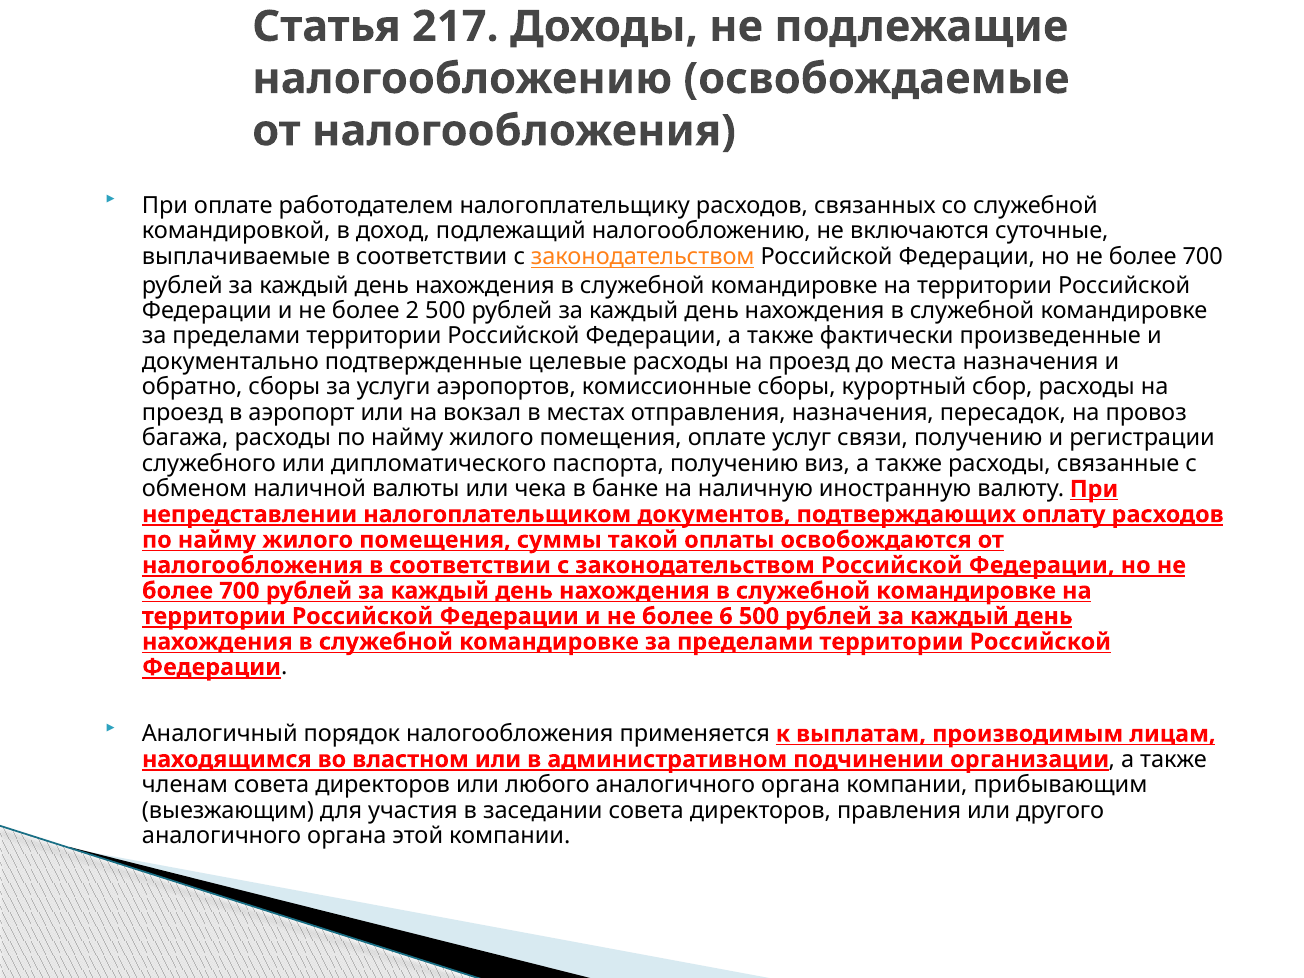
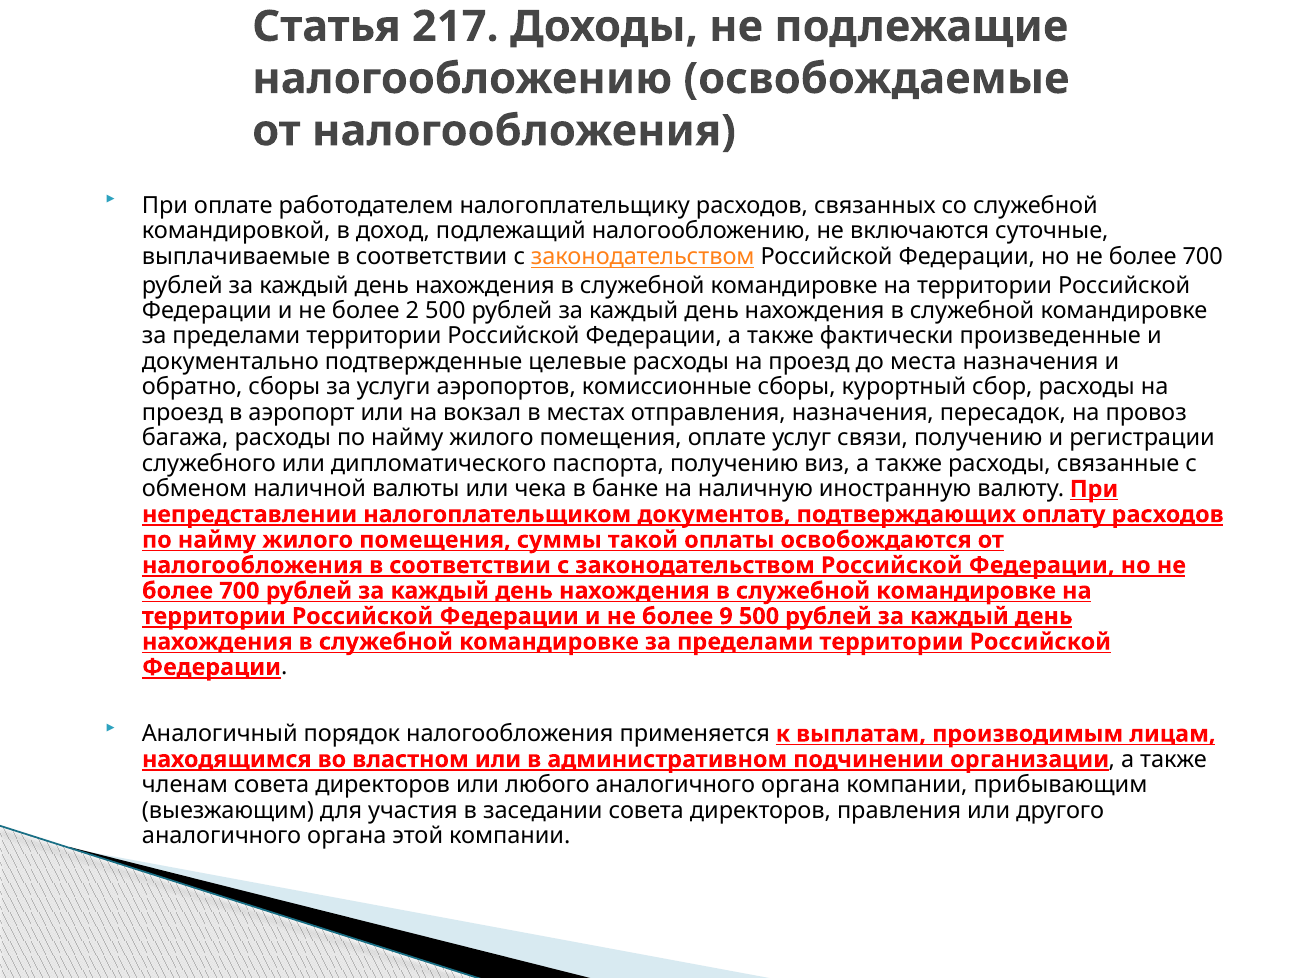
6: 6 -> 9
